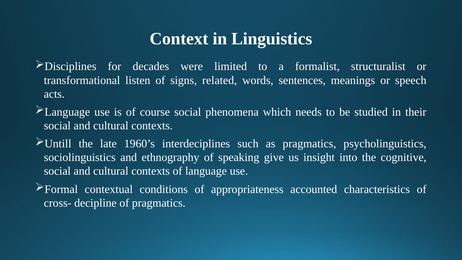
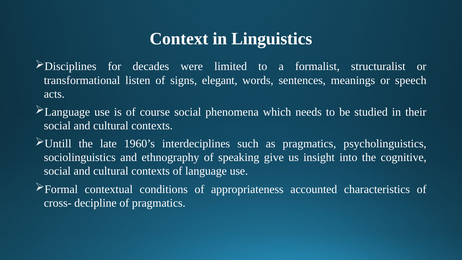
related: related -> elegant
